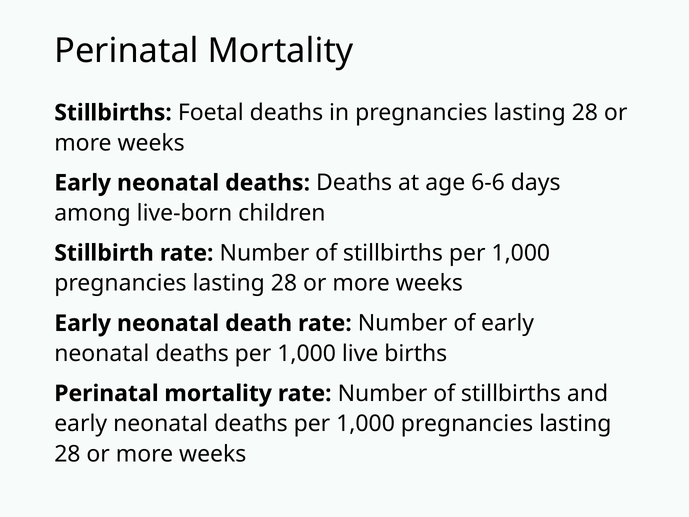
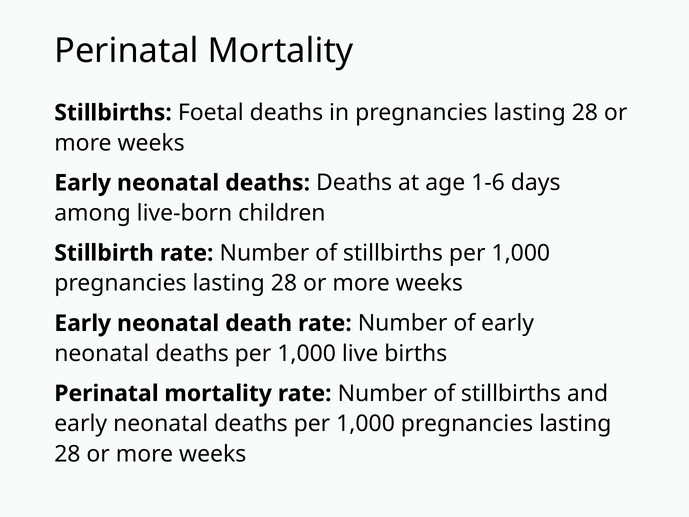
6-6: 6-6 -> 1-6
